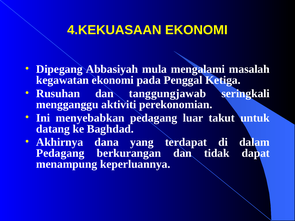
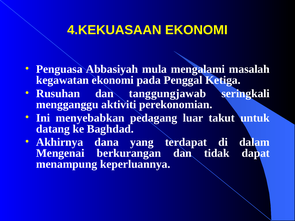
Dipegang: Dipegang -> Penguasa
Pedagang at (60, 153): Pedagang -> Mengenai
